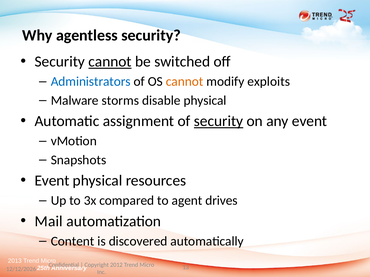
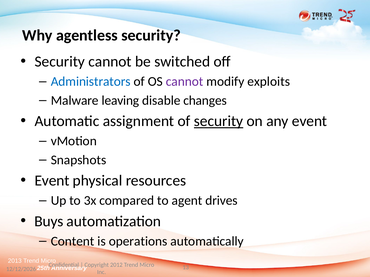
cannot at (110, 62) underline: present -> none
cannot at (185, 82) colour: orange -> purple
storms: storms -> leaving
disable physical: physical -> changes
Mail: Mail -> Buys
discovered: discovered -> operations
